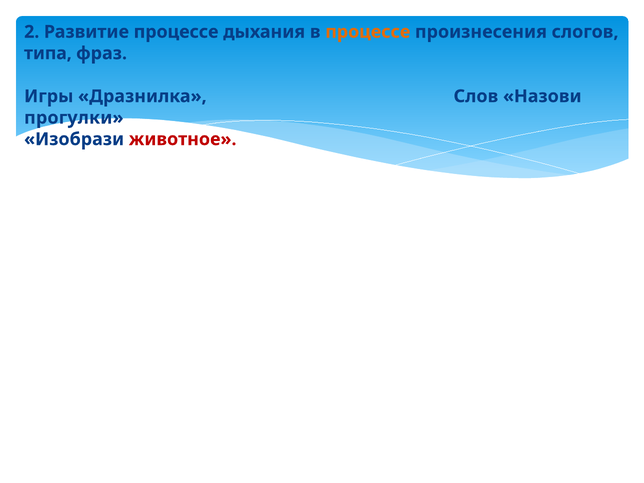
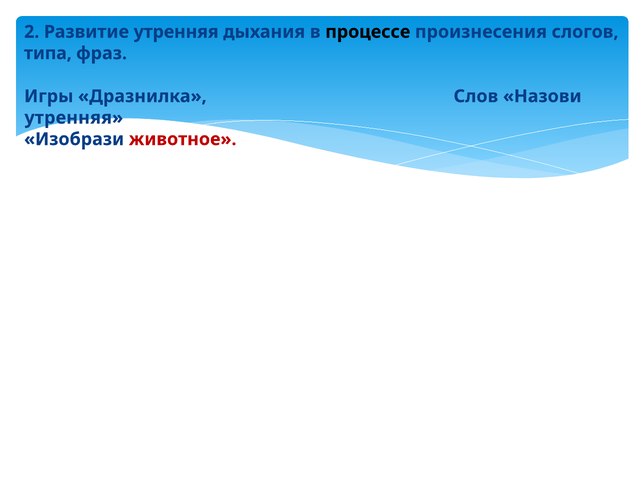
Развитие процессе: процессе -> утренняя
процессе at (368, 32) colour: orange -> black
прогулки at (74, 118): прогулки -> утренняя
